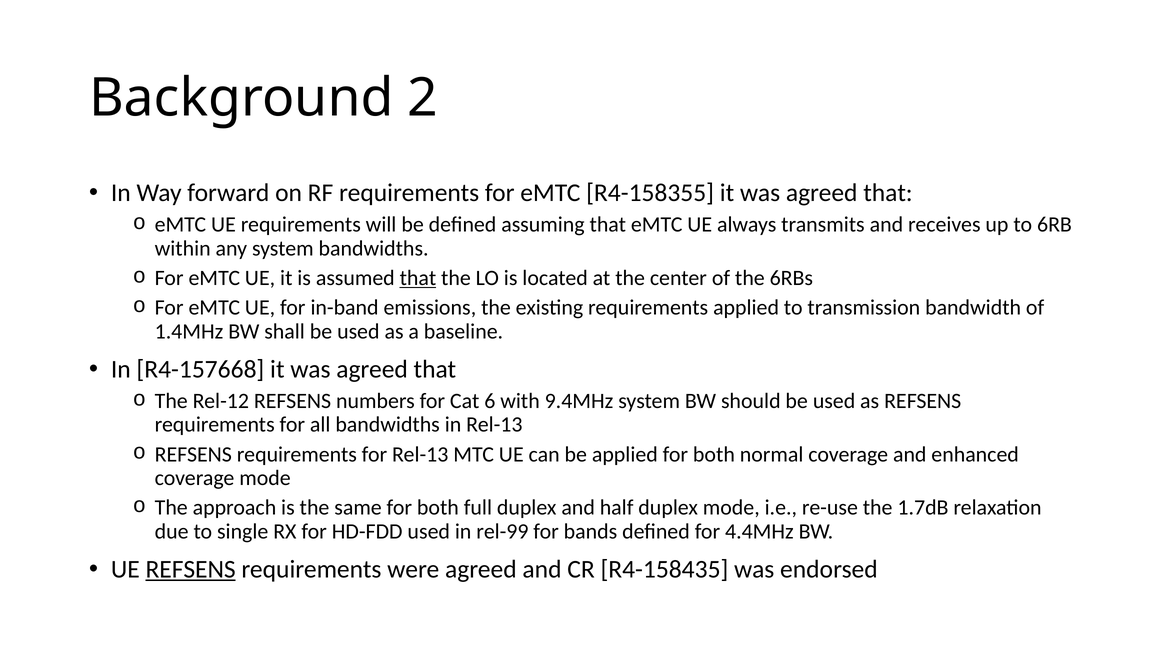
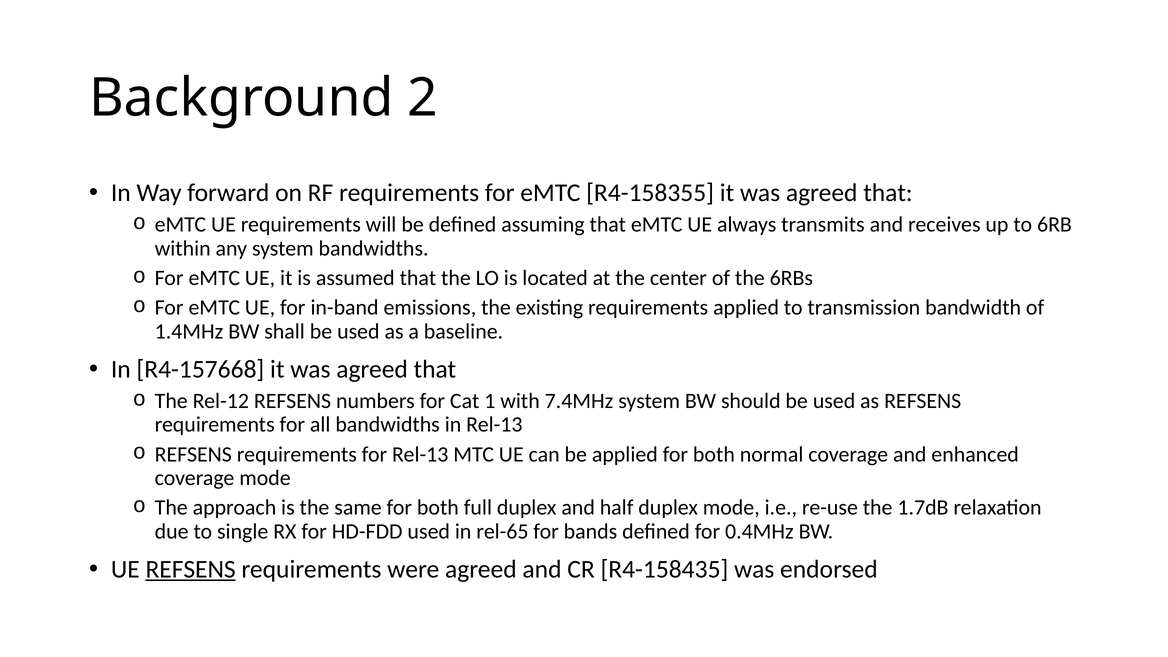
that at (418, 278) underline: present -> none
6: 6 -> 1
9.4MHz: 9.4MHz -> 7.4MHz
rel-99: rel-99 -> rel-65
4.4MHz: 4.4MHz -> 0.4MHz
